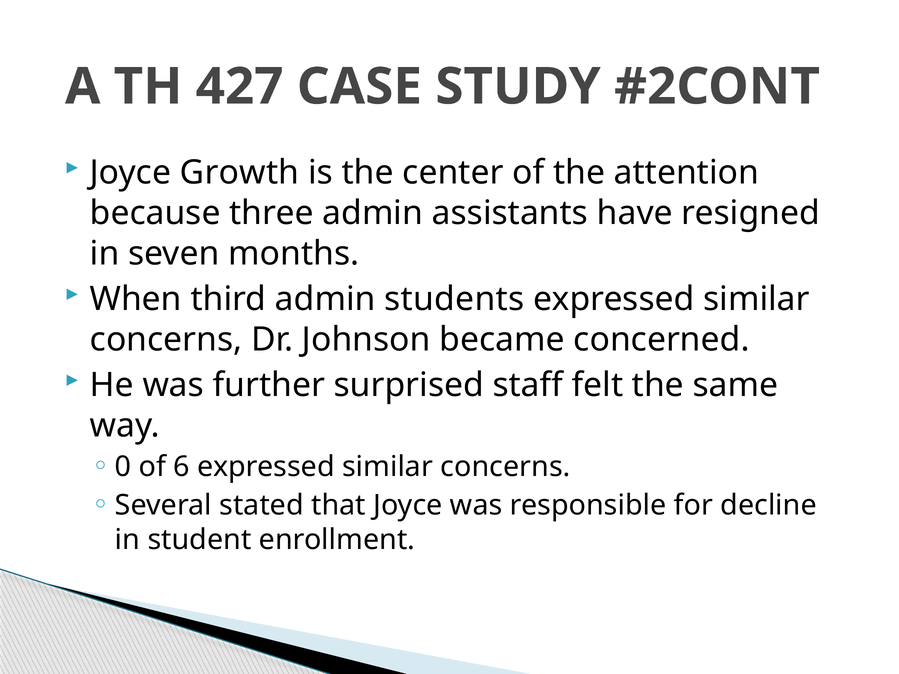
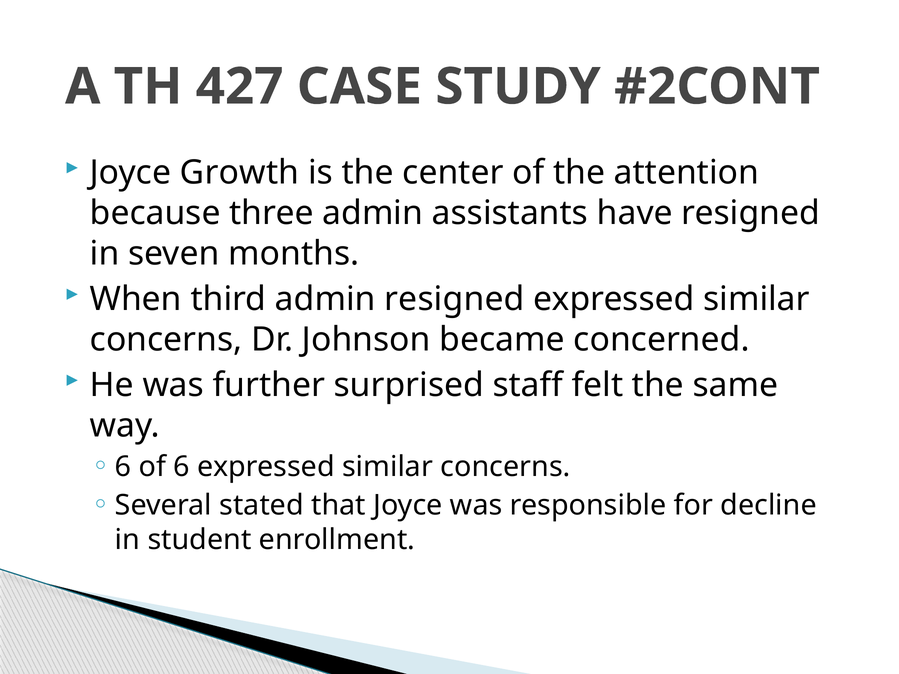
admin students: students -> resigned
0 at (123, 467): 0 -> 6
